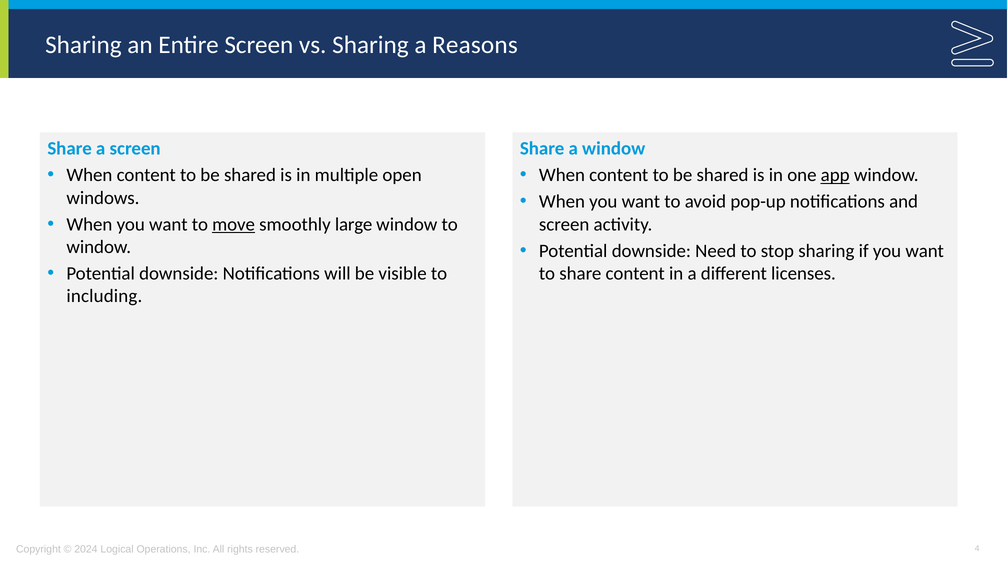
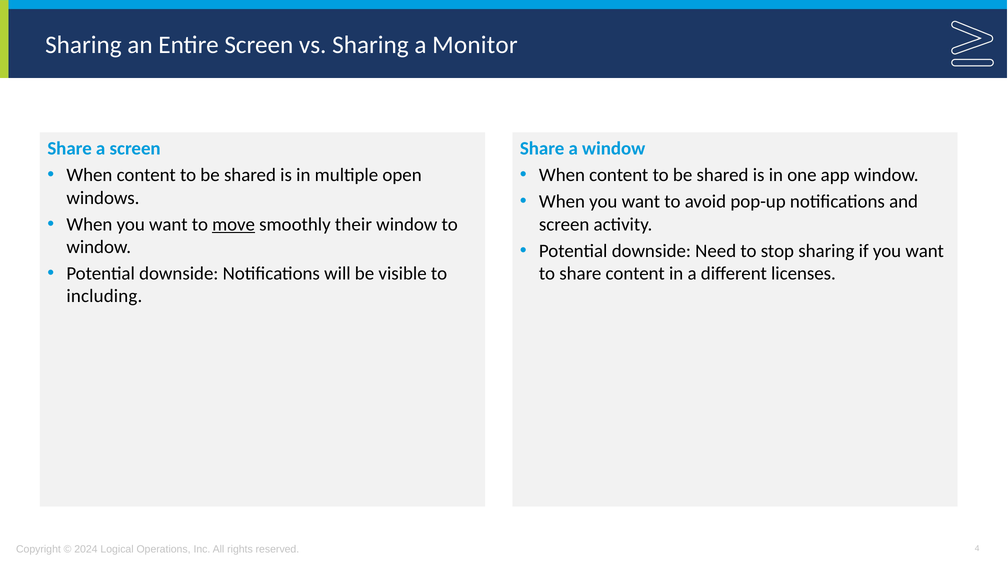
Reasons: Reasons -> Monitor
app underline: present -> none
large: large -> their
